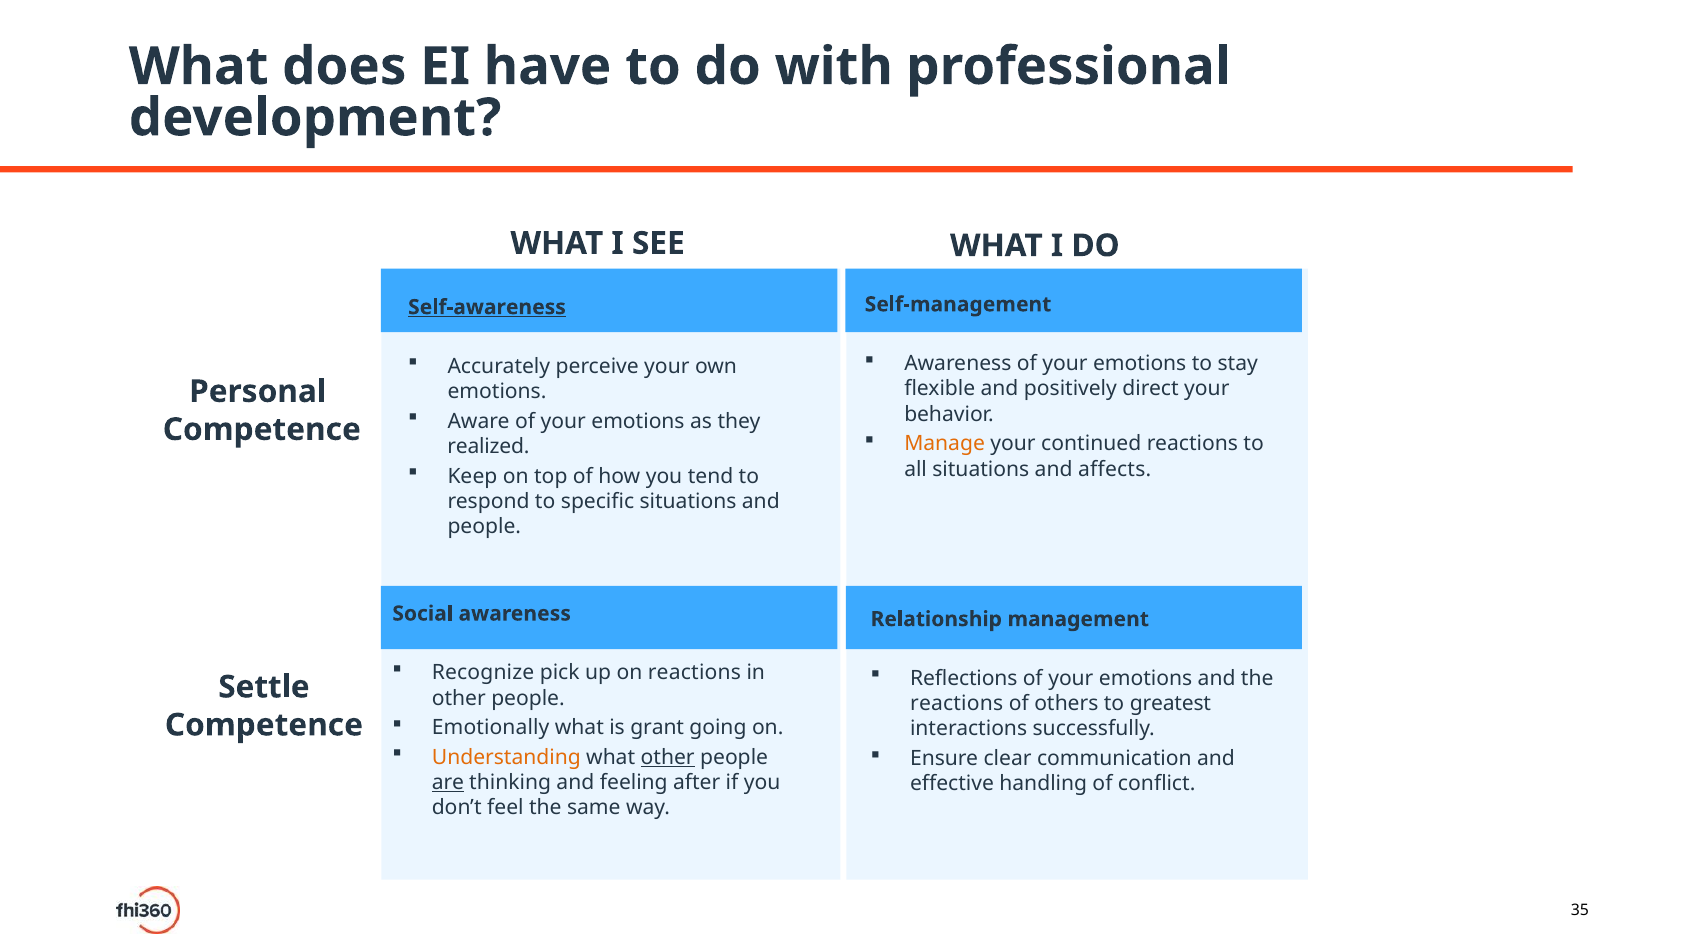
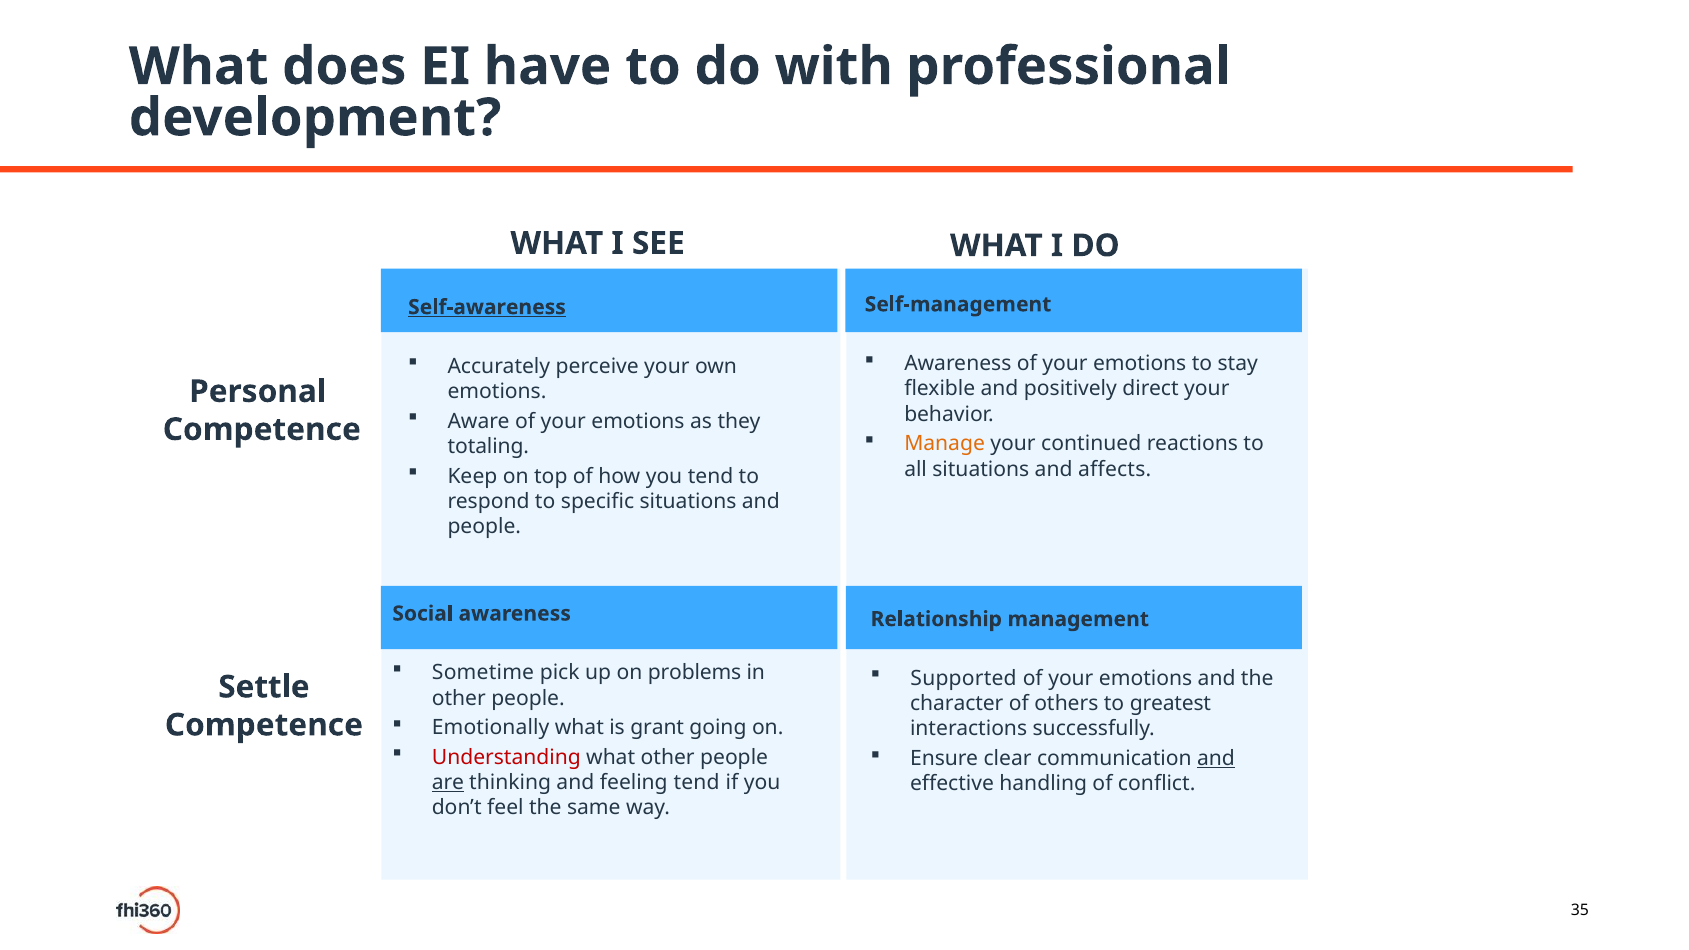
realized: realized -> totaling
Recognize: Recognize -> Sometime
on reactions: reactions -> problems
Reflections: Reflections -> Supported
reactions at (957, 704): reactions -> character
Understanding colour: orange -> red
other at (668, 757) underline: present -> none
and at (1216, 759) underline: none -> present
feeling after: after -> tend
